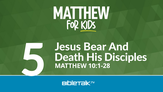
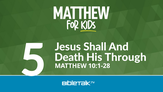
Bear: Bear -> Shall
Disciples: Disciples -> Through
